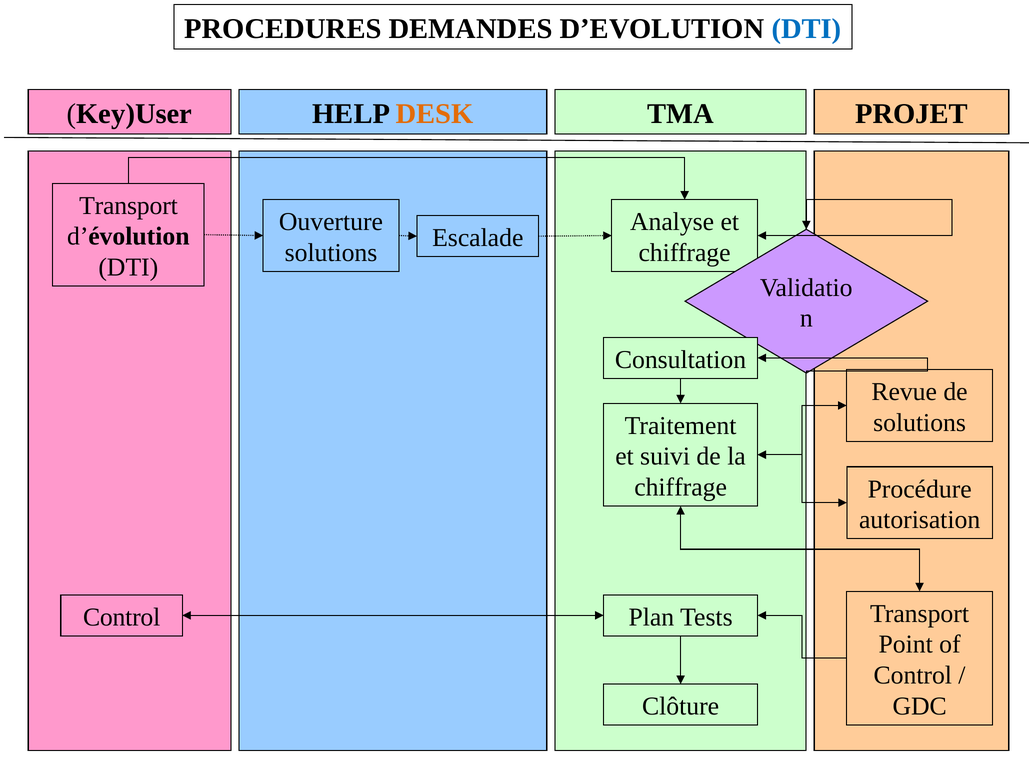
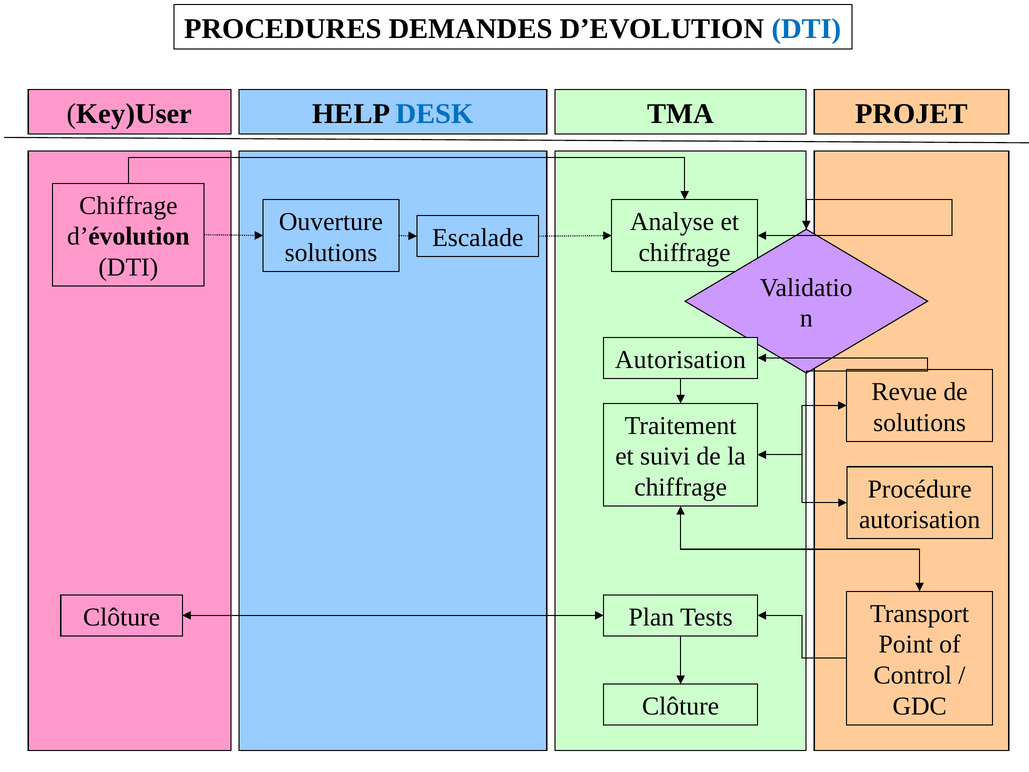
DESK colour: orange -> blue
Transport at (128, 206): Transport -> Chiffrage
Consultation at (681, 360): Consultation -> Autorisation
Control at (122, 617): Control -> Clôture
